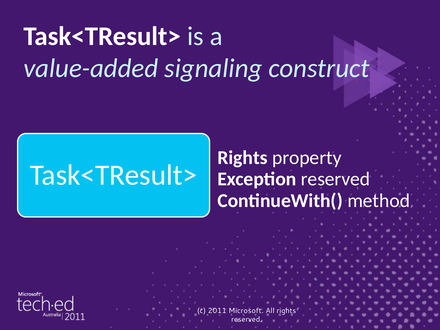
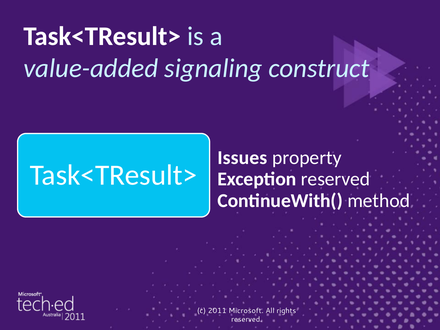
Rights at (243, 158): Rights -> Issues
